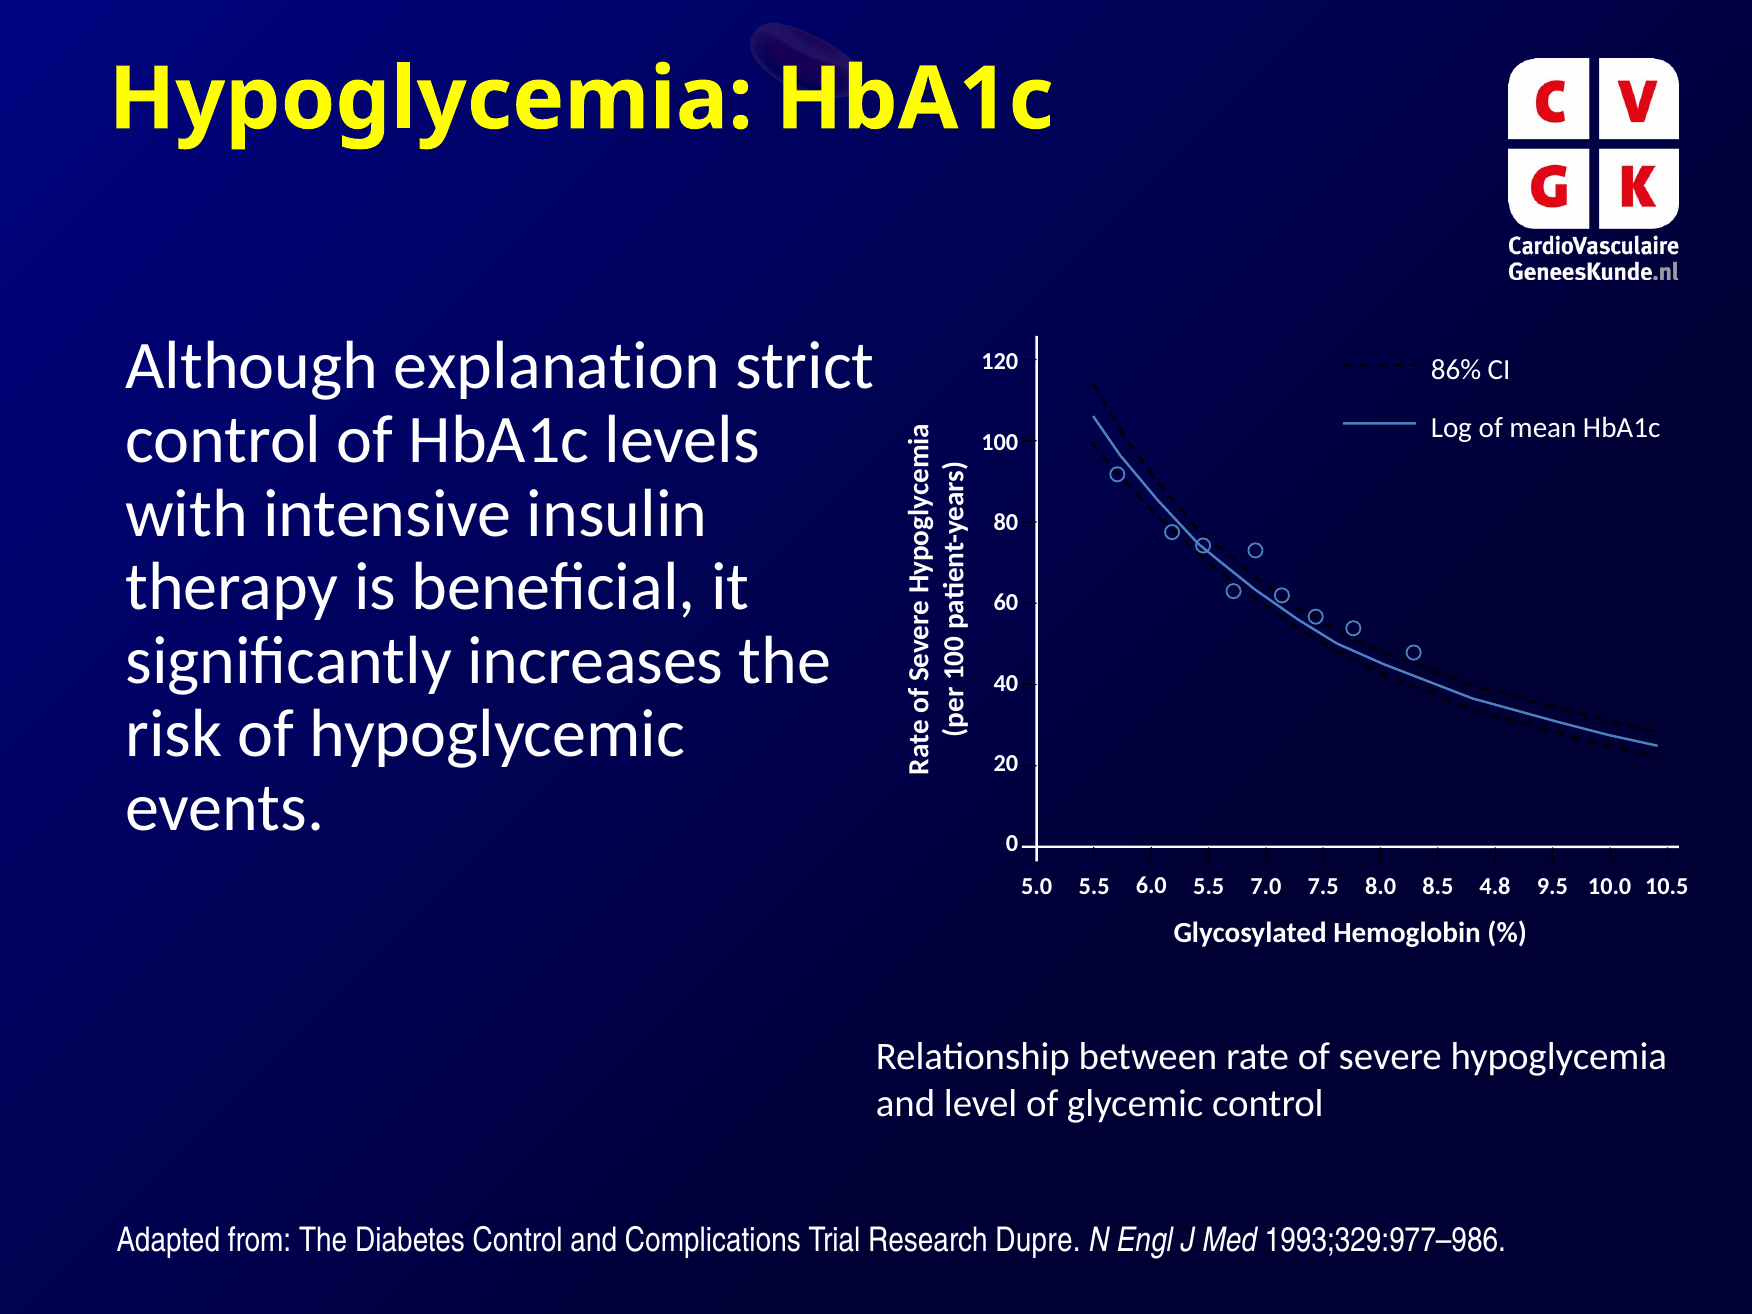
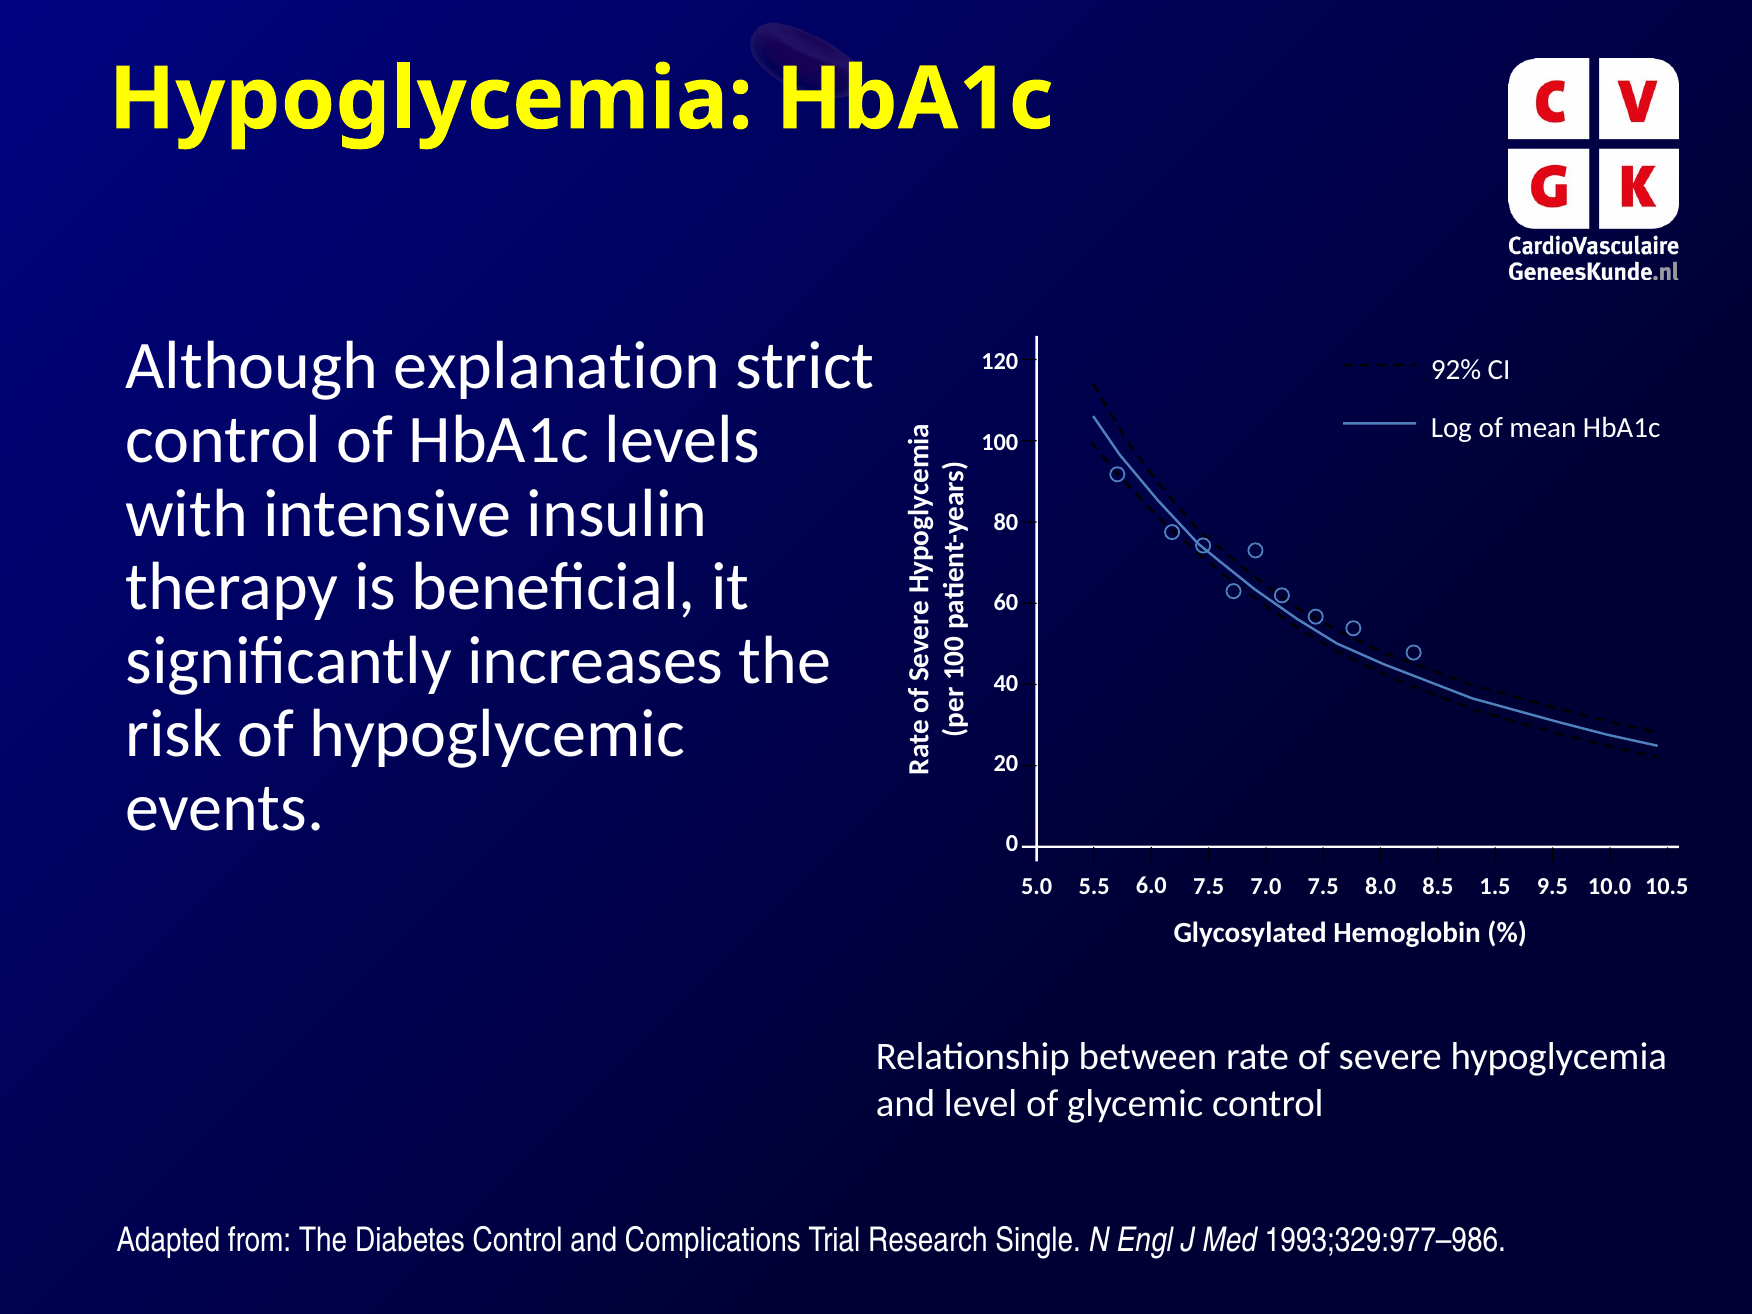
86%: 86% -> 92%
4.8: 4.8 -> 1.5
5.0 5.5: 5.5 -> 7.5
Dupre: Dupre -> Single
